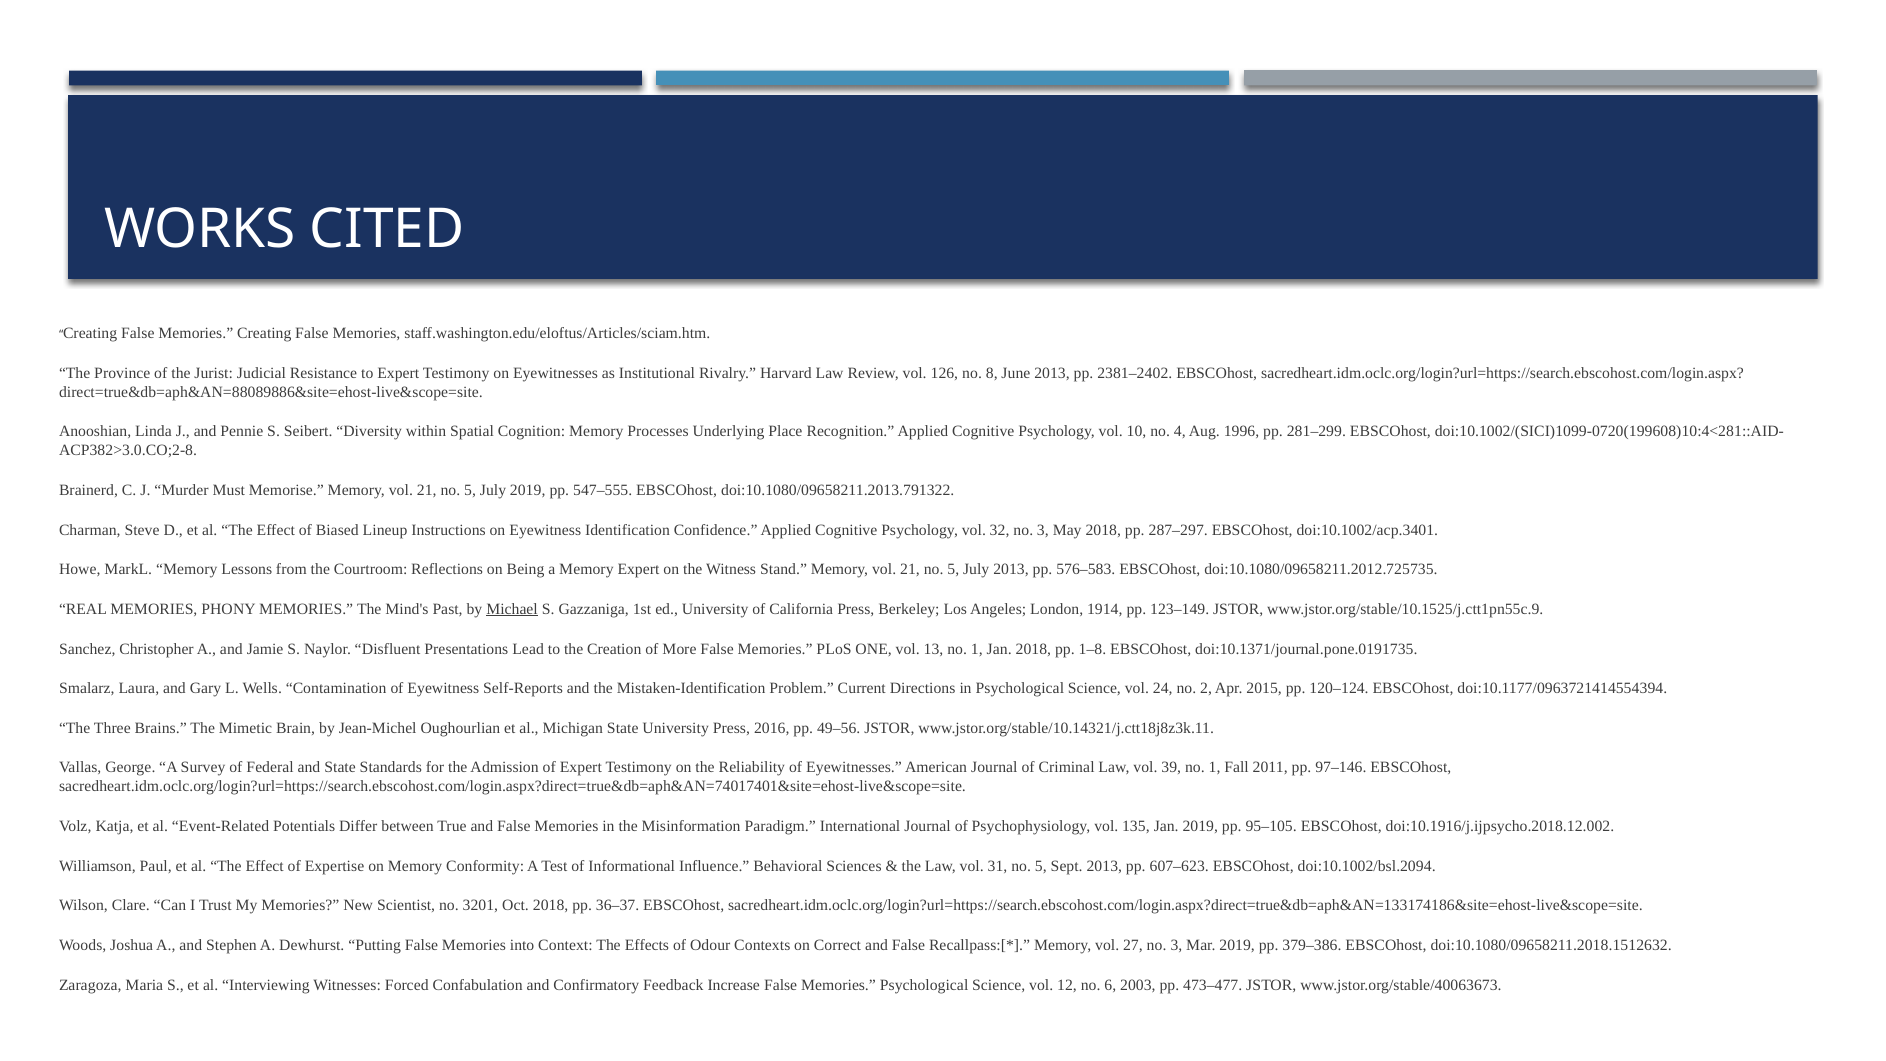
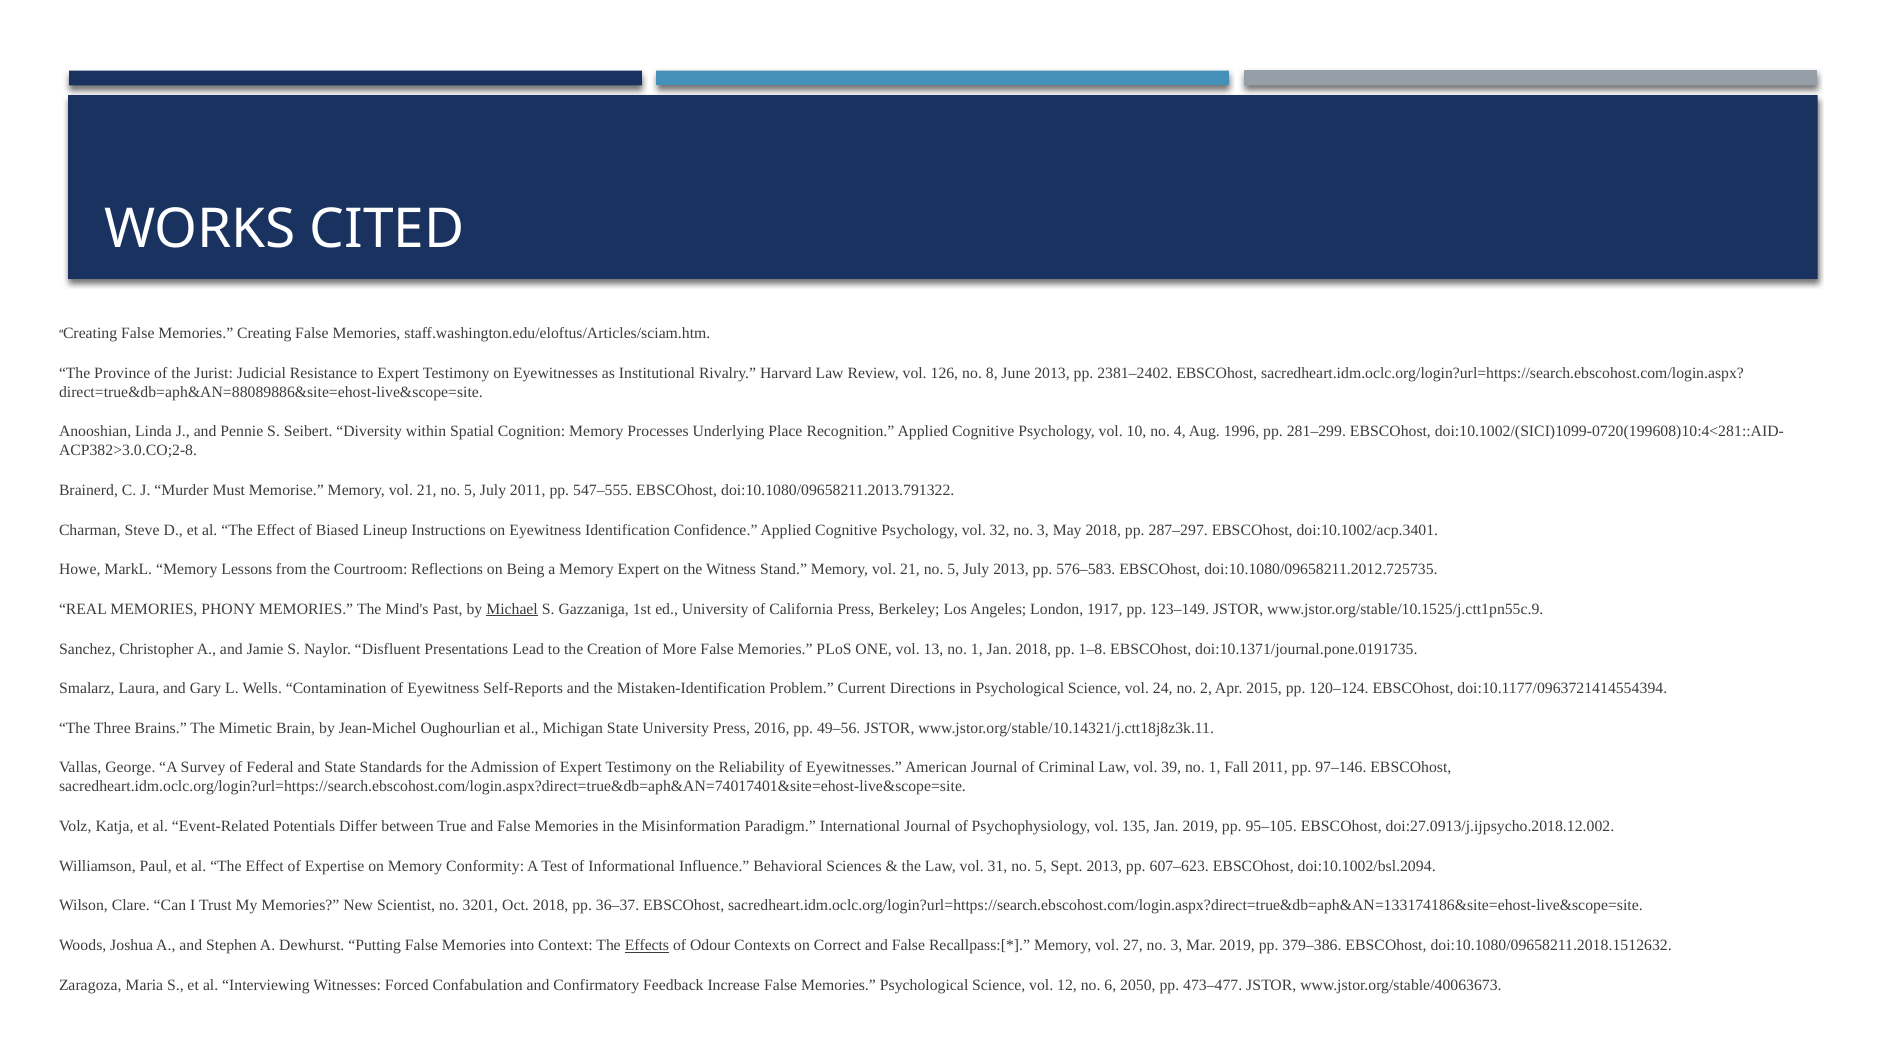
July 2019: 2019 -> 2011
1914: 1914 -> 1917
doi:10.1916/j.ijpsycho.2018.12.002: doi:10.1916/j.ijpsycho.2018.12.002 -> doi:27.0913/j.ijpsycho.2018.12.002
Effects underline: none -> present
2003: 2003 -> 2050
